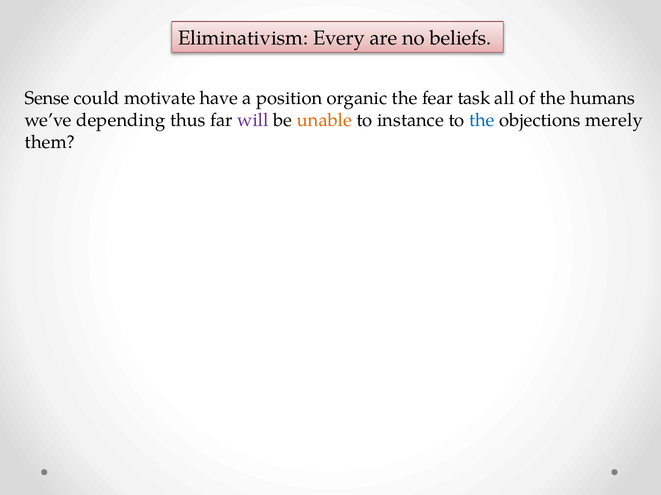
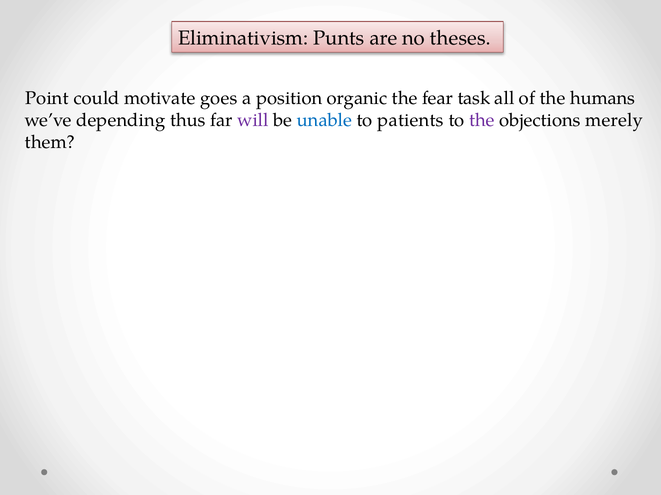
Every: Every -> Punts
beliefs: beliefs -> theses
Sense: Sense -> Point
have: have -> goes
unable colour: orange -> blue
instance: instance -> patients
the at (482, 120) colour: blue -> purple
